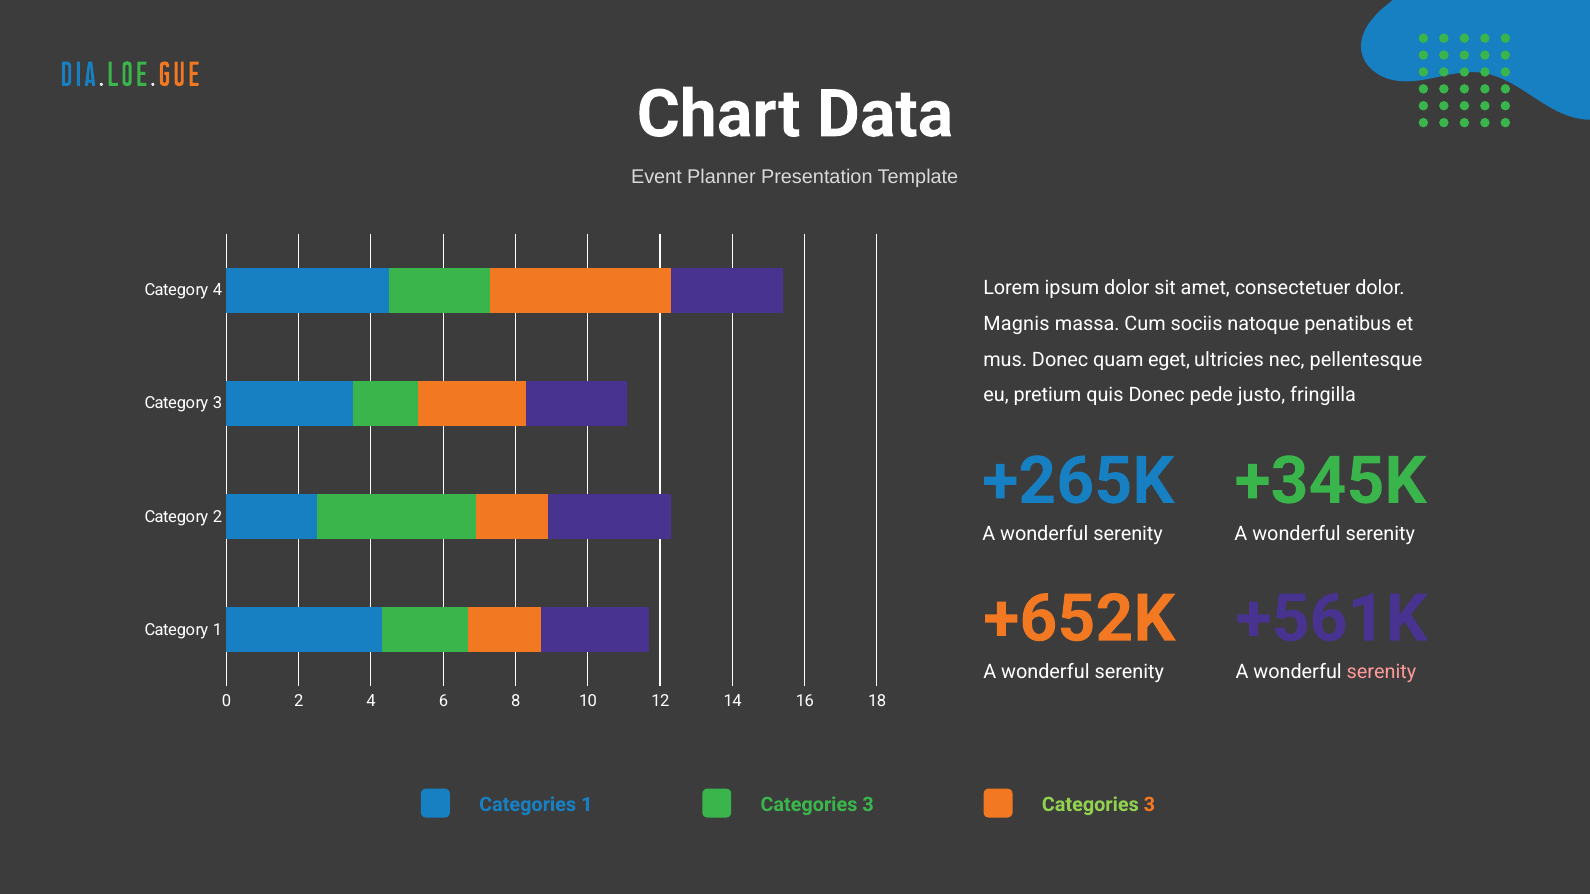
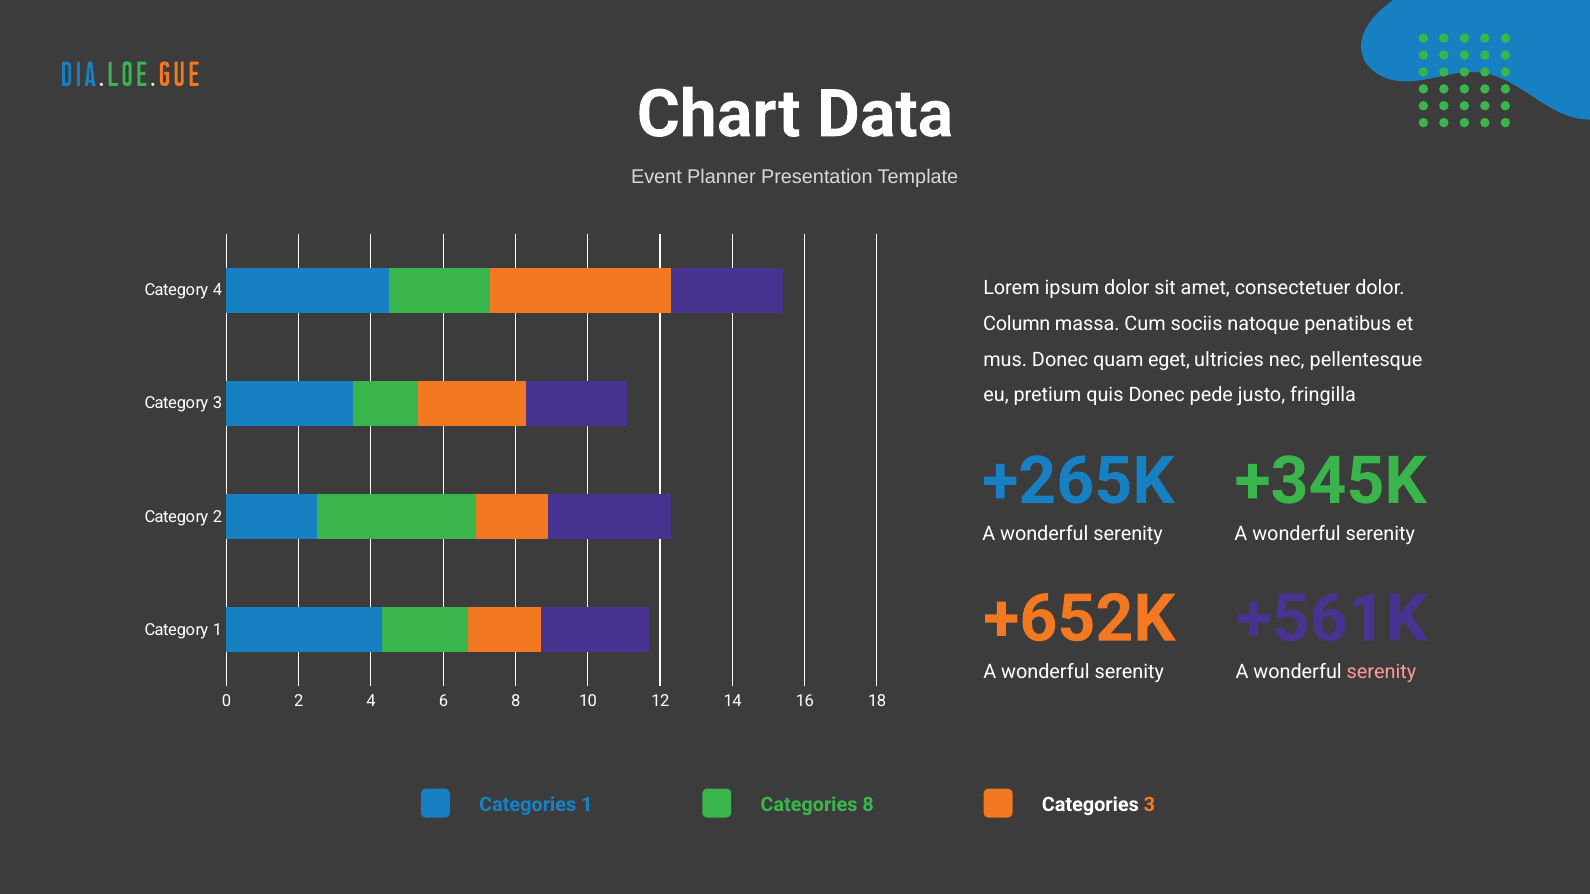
Magnis: Magnis -> Column
3 at (868, 805): 3 -> 8
Categories at (1090, 805) colour: light green -> white
